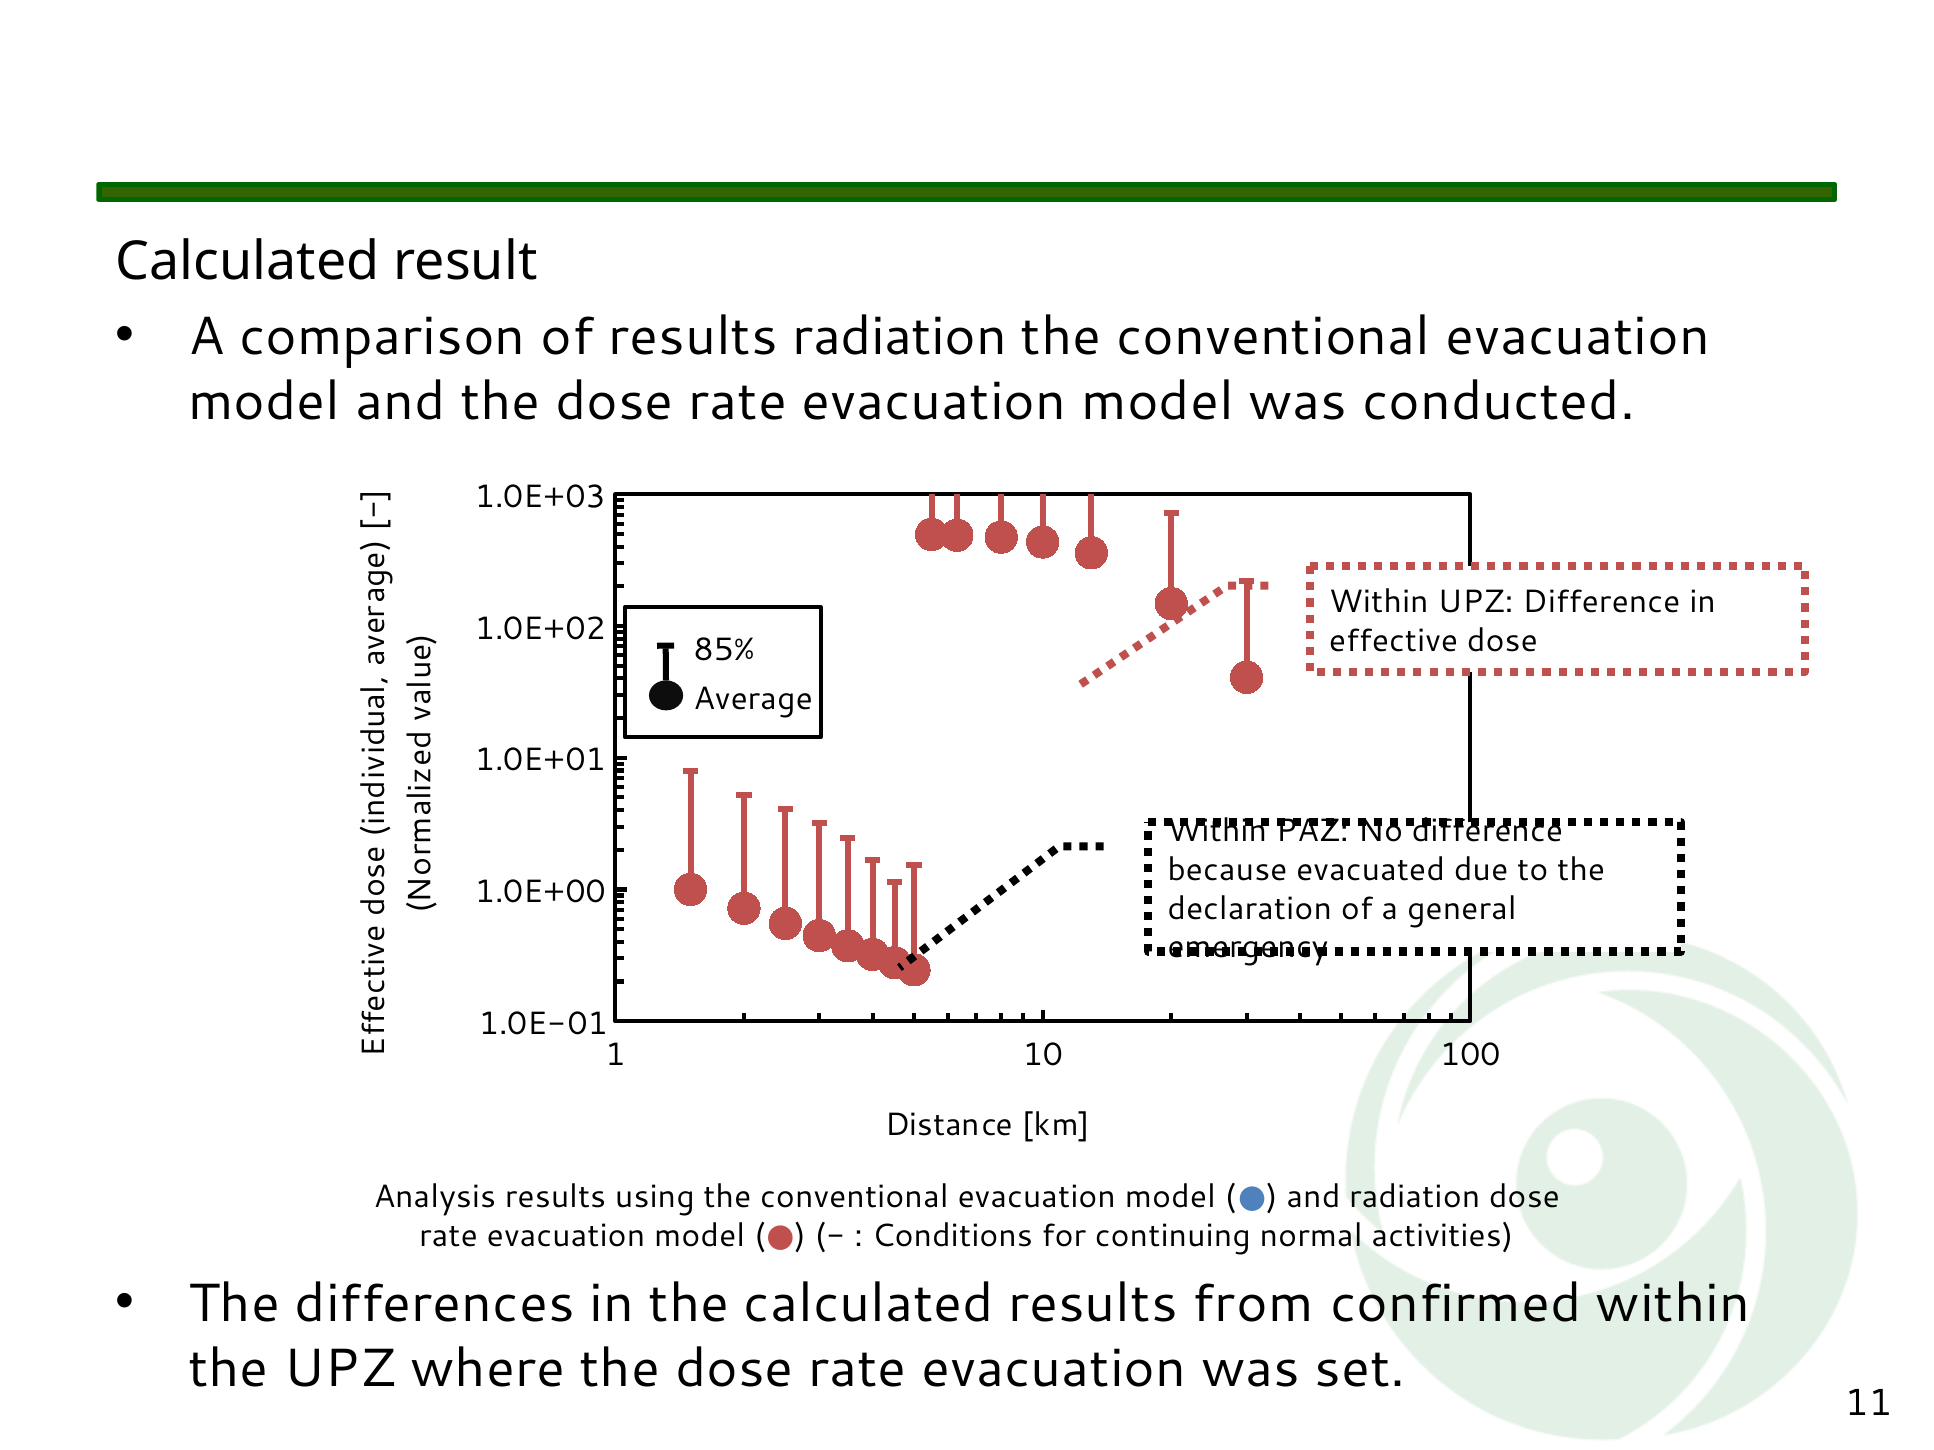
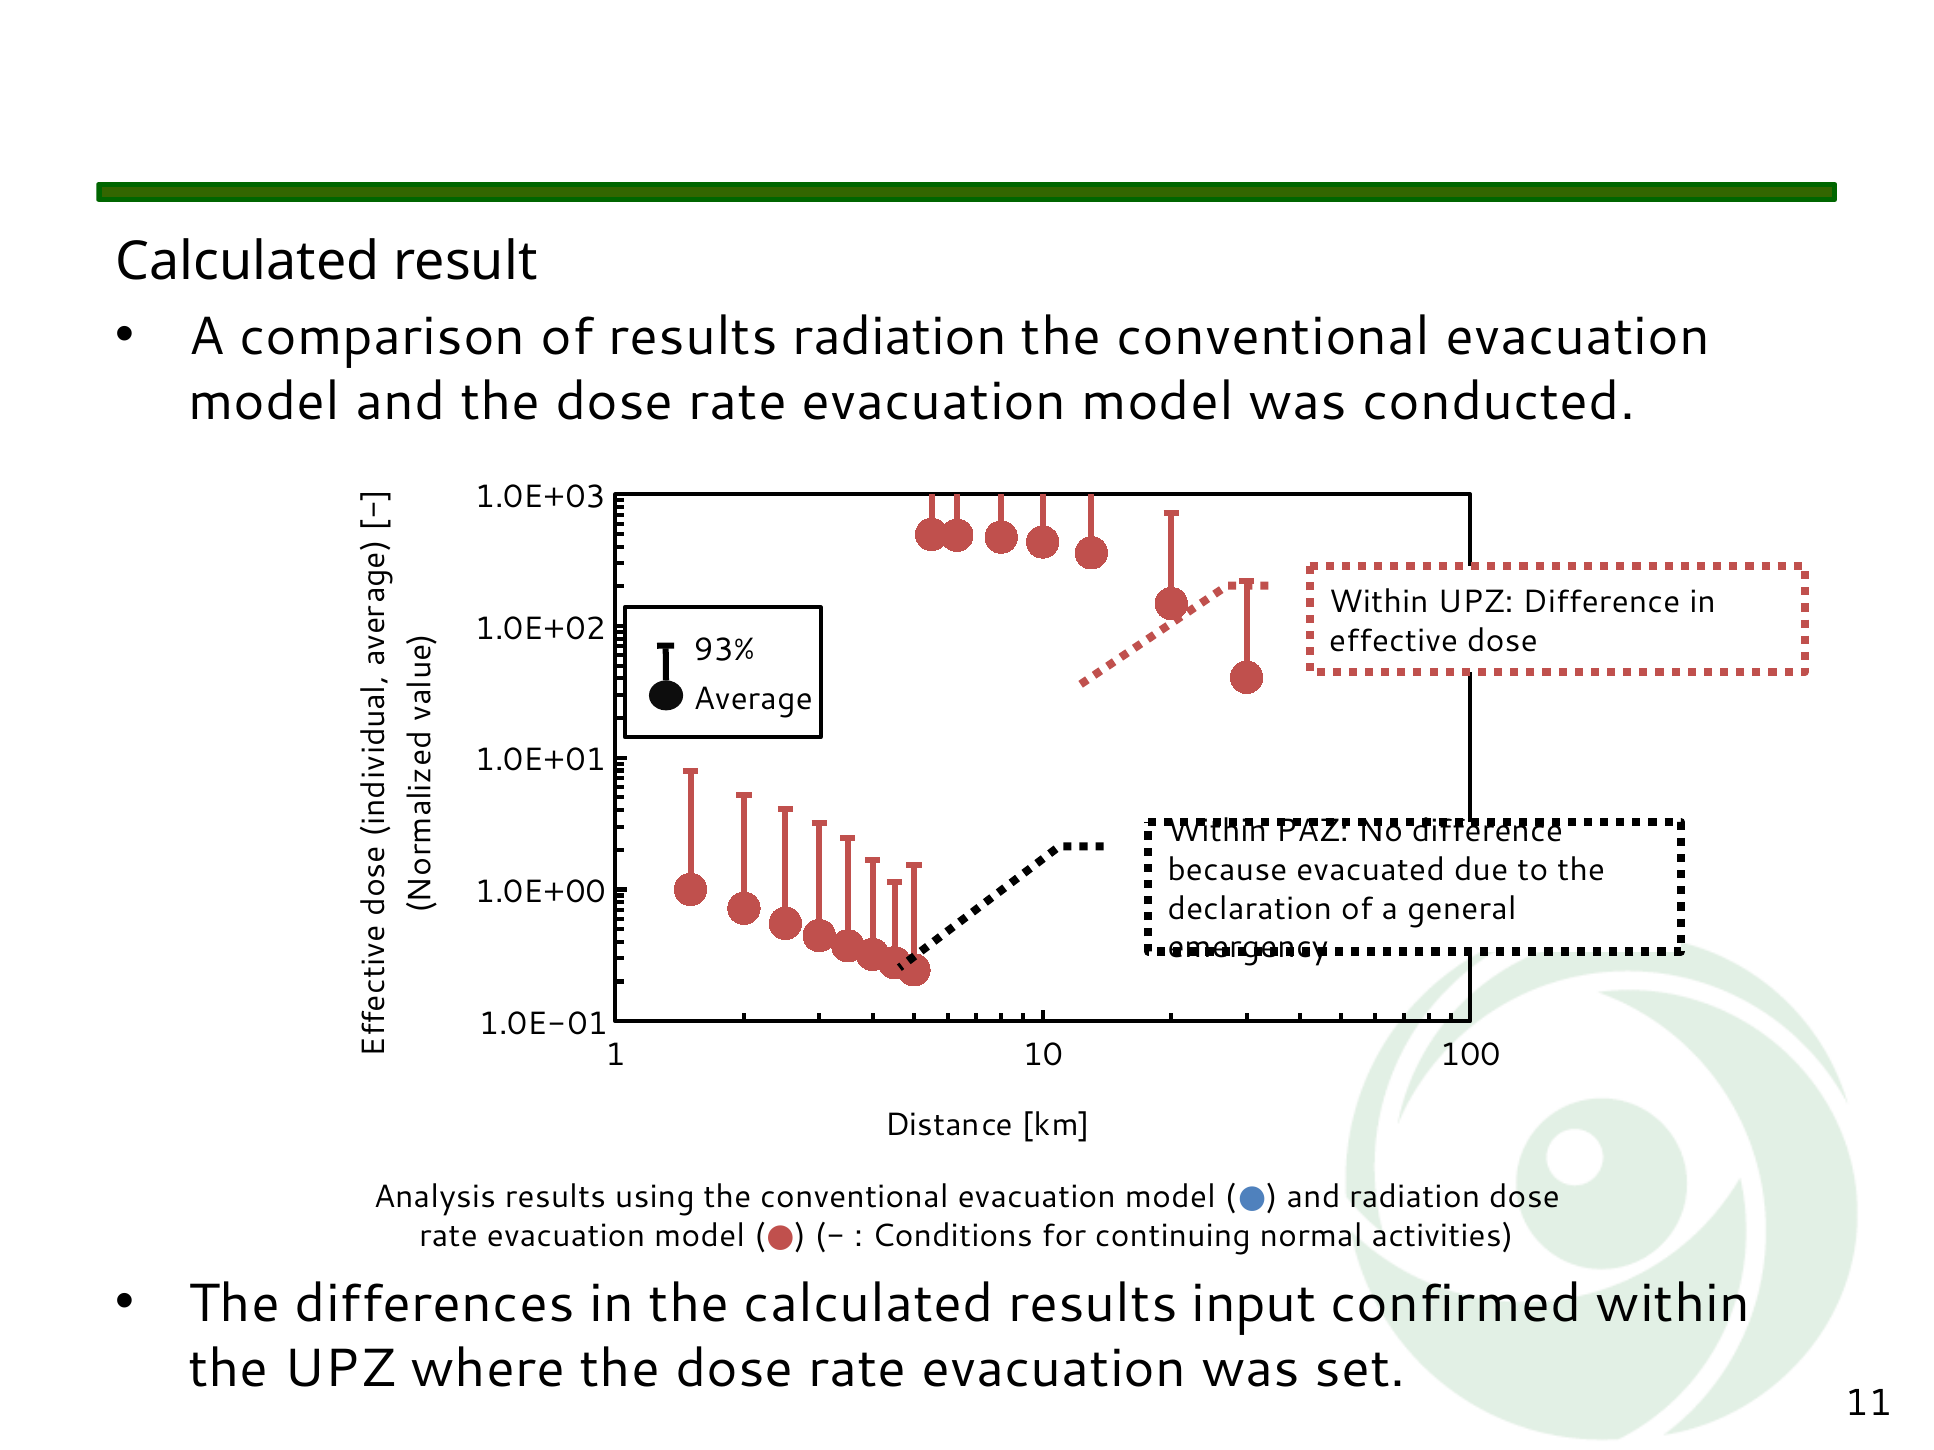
85%: 85% -> 93%
from: from -> input
